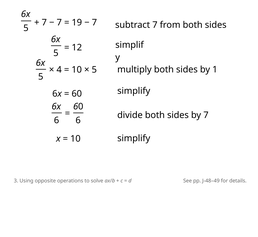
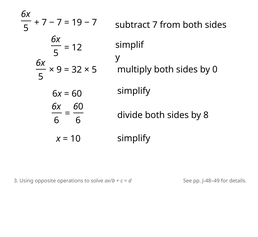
1: 1 -> 0
4: 4 -> 9
10 at (77, 70): 10 -> 32
by 7: 7 -> 8
